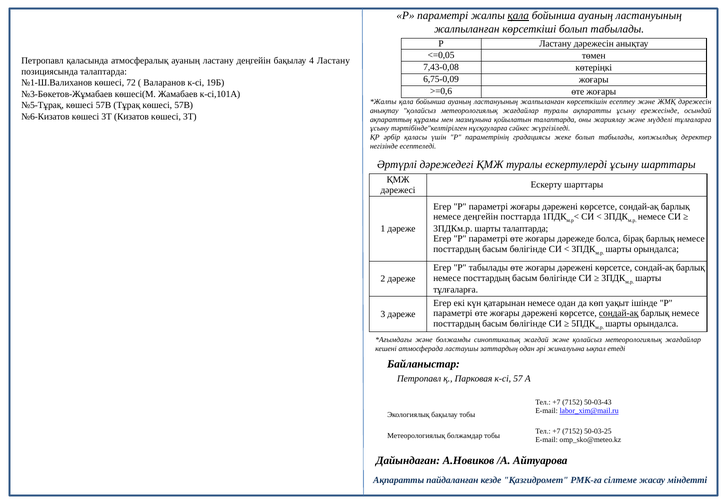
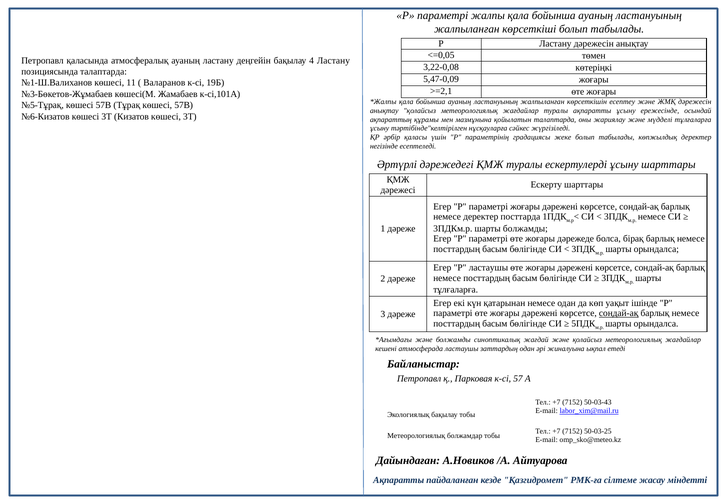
қала at (518, 16) underline: present -> none
7,43-0,08: 7,43-0,08 -> 3,22-0,08
6,75-0,09: 6,75-0,09 -> 5,47-0,09
72: 72 -> 11
>=0,6: >=0,6 -> >=2,1
немесе деңгейін: деңгейін -> деректер
шарты талаптарда: талаптарда -> болжамды
Р табылады: табылады -> ластаушы
